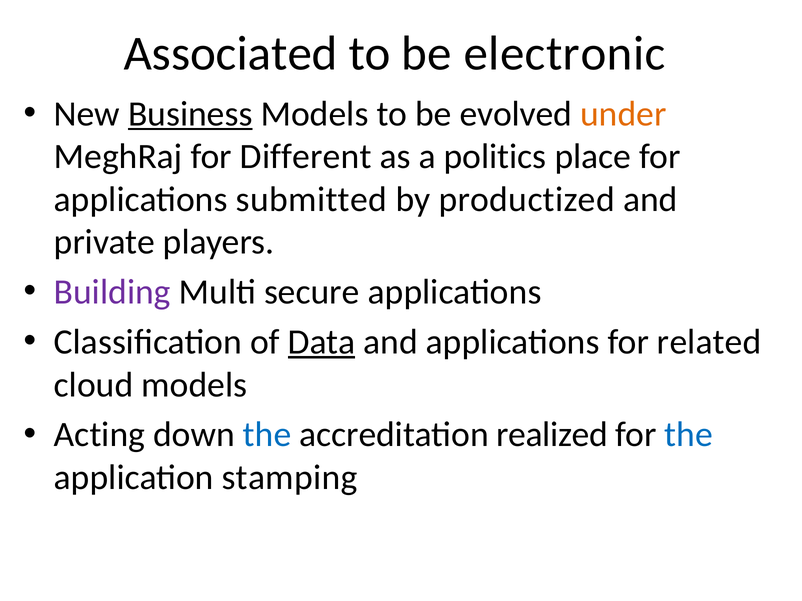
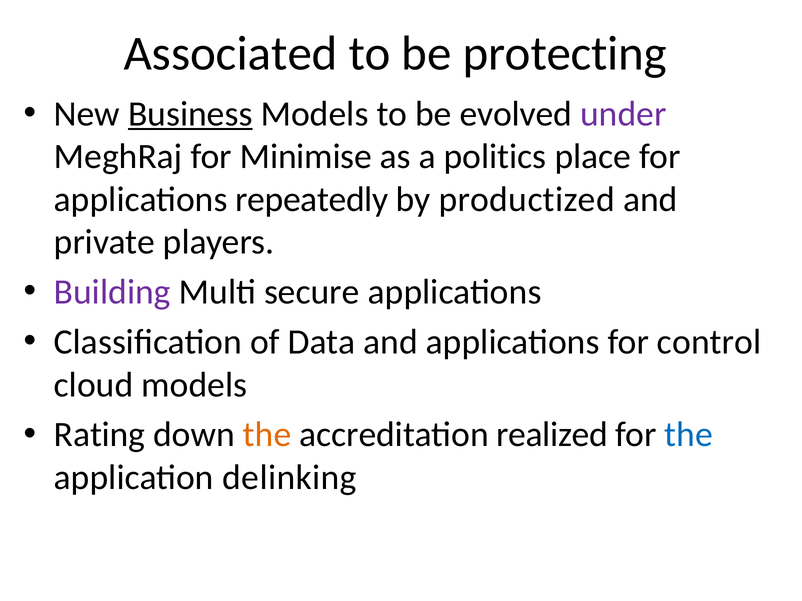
electronic: electronic -> protecting
under colour: orange -> purple
Different: Different -> Minimise
submitted: submitted -> repeatedly
Data underline: present -> none
related: related -> control
Acting: Acting -> Rating
the at (267, 435) colour: blue -> orange
stamping: stamping -> delinking
